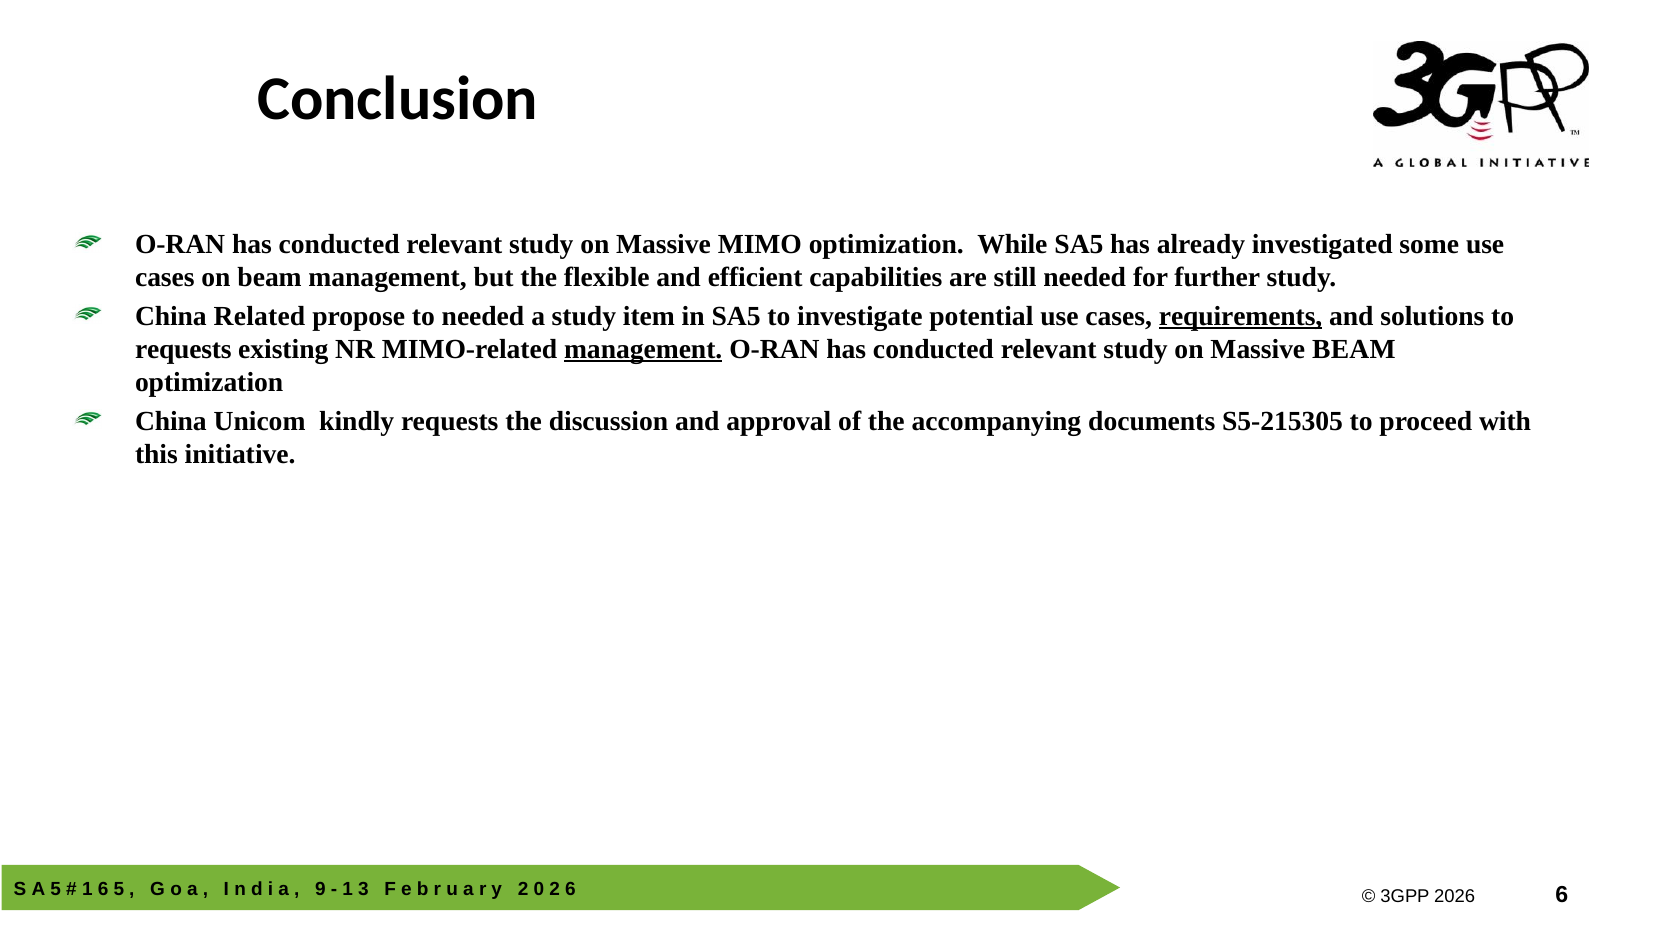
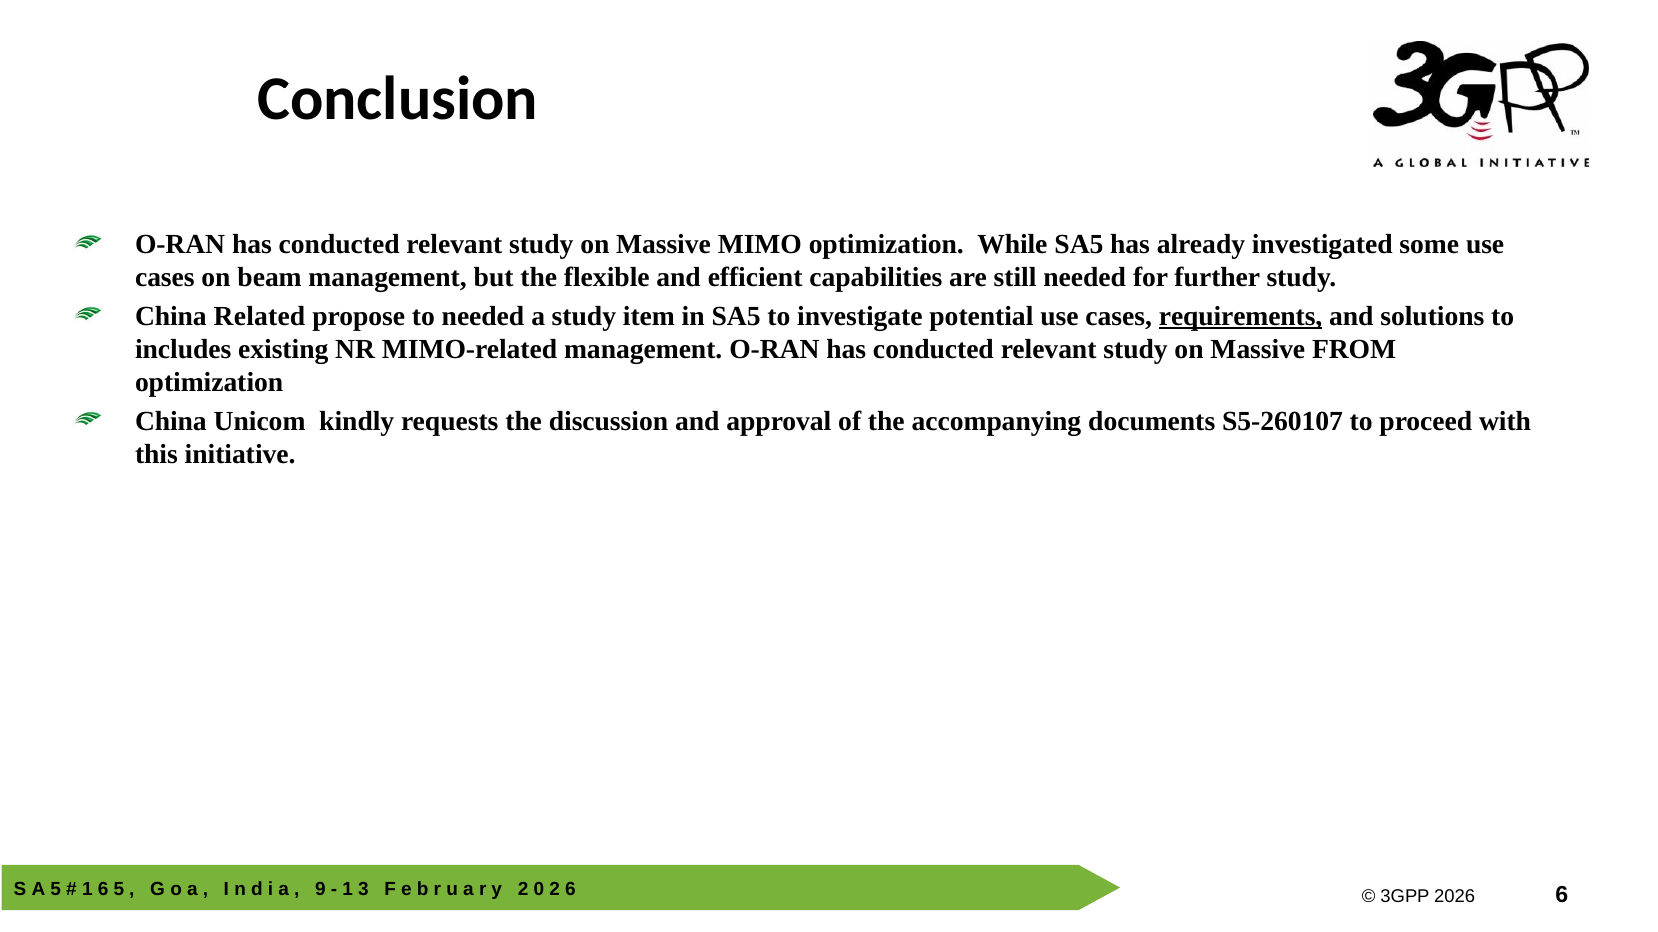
requests at (183, 349): requests -> includes
management at (643, 349) underline: present -> none
Massive BEAM: BEAM -> FROM
S5-215305: S5-215305 -> S5-260107
